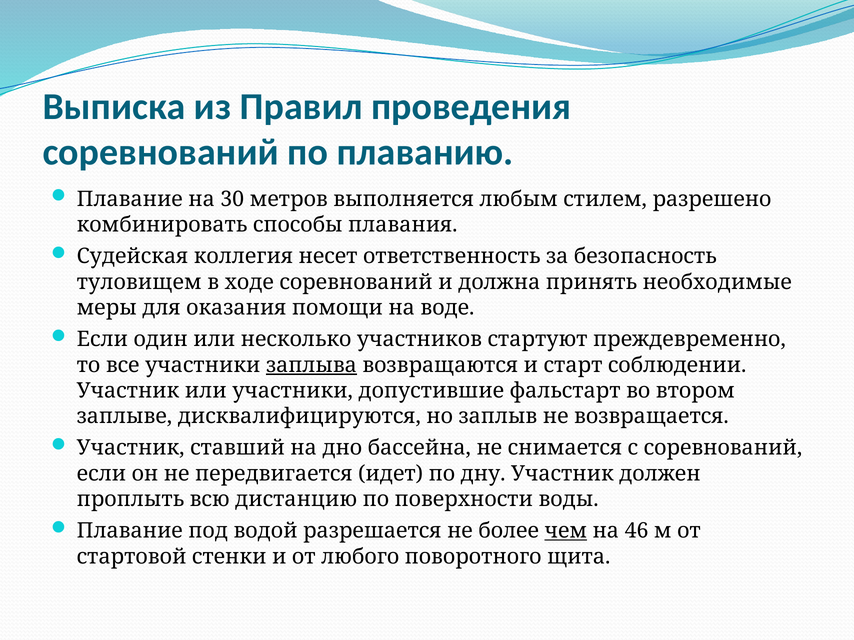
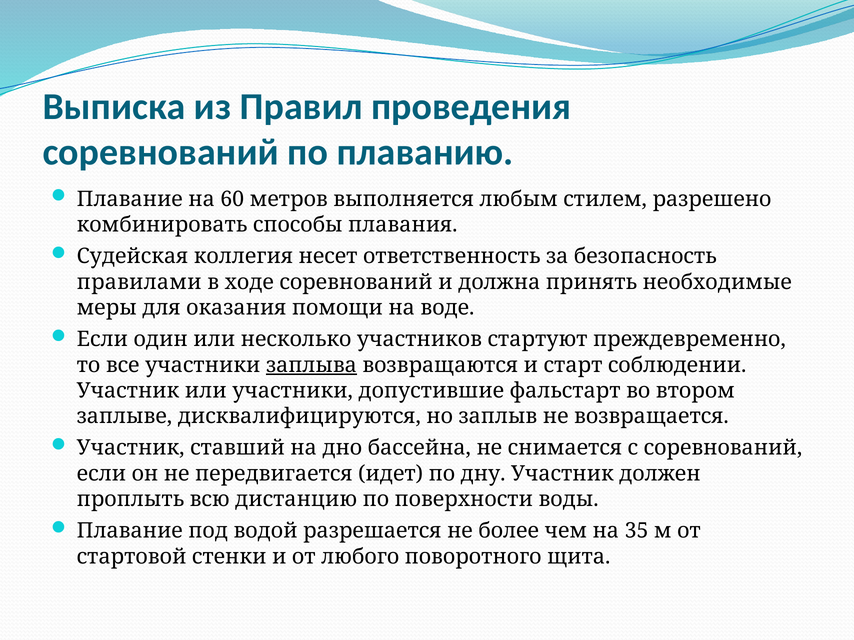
30: 30 -> 60
туловищем: туловищем -> правилами
чем underline: present -> none
46: 46 -> 35
